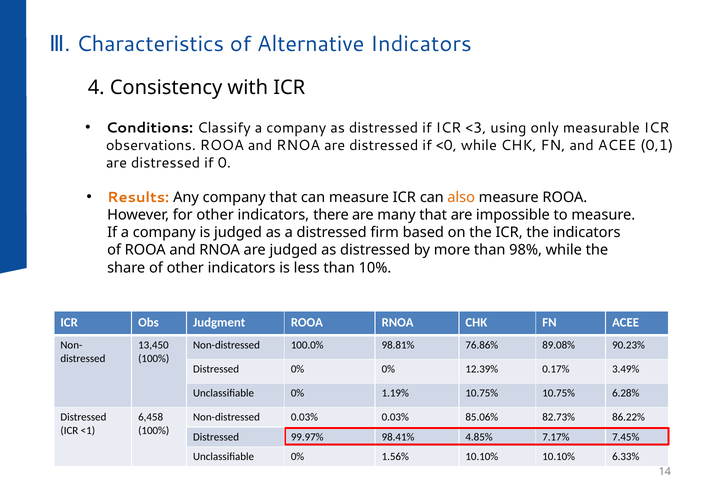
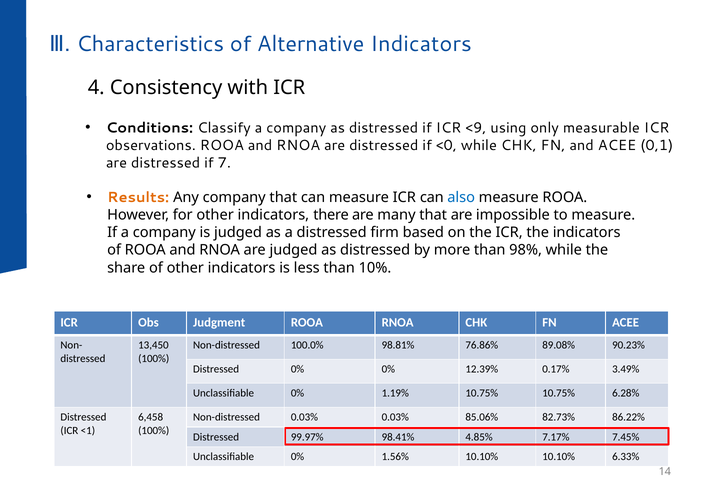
<3: <3 -> <9
0: 0 -> 7
also colour: orange -> blue
